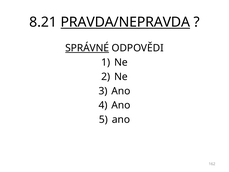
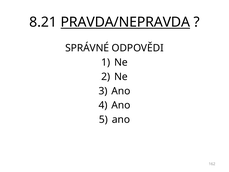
SPRÁVNÉ underline: present -> none
